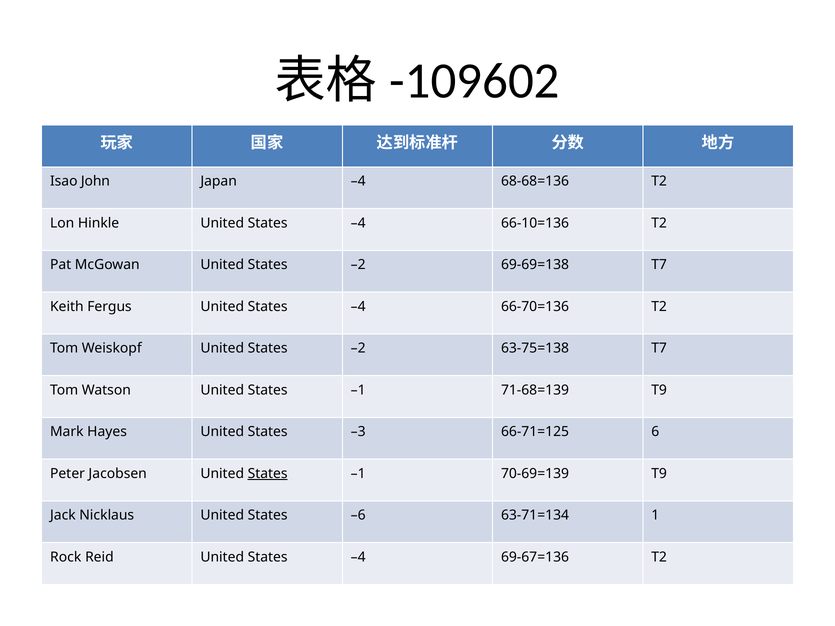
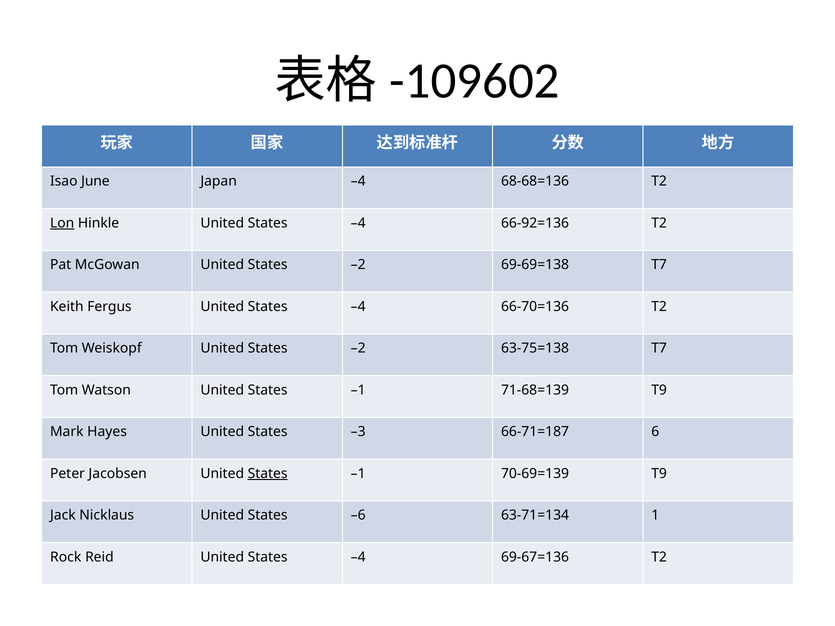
John: John -> June
Lon underline: none -> present
66-10=136: 66-10=136 -> 66-92=136
66-71=125: 66-71=125 -> 66-71=187
